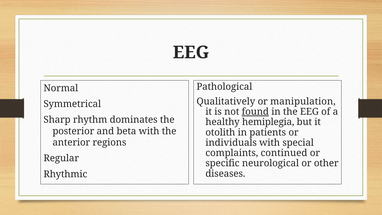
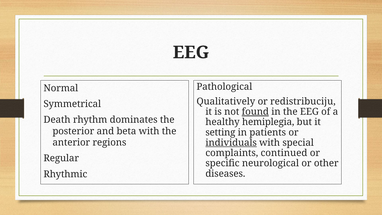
manipulation: manipulation -> redistribuciju
Sharp: Sharp -> Death
otolith: otolith -> setting
individuals underline: none -> present
